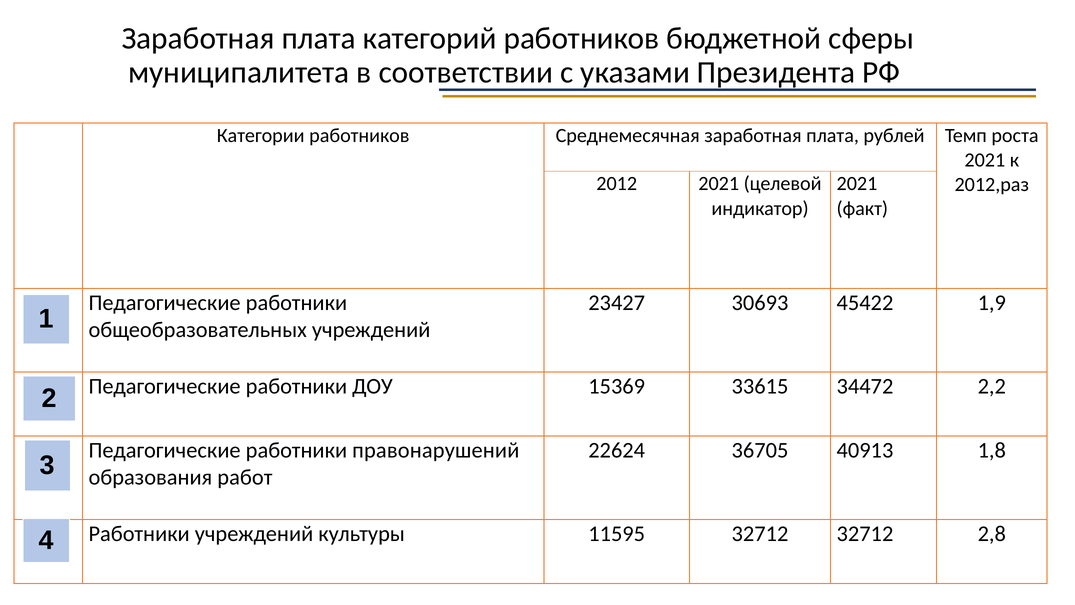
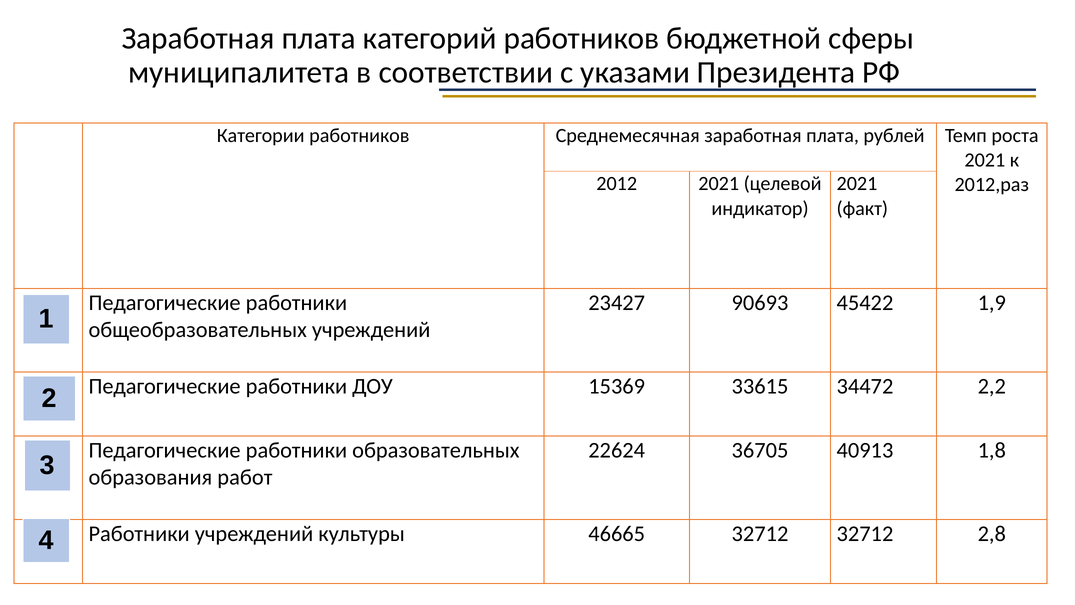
30693: 30693 -> 90693
правонарушений: правонарушений -> образовательных
11595: 11595 -> 46665
